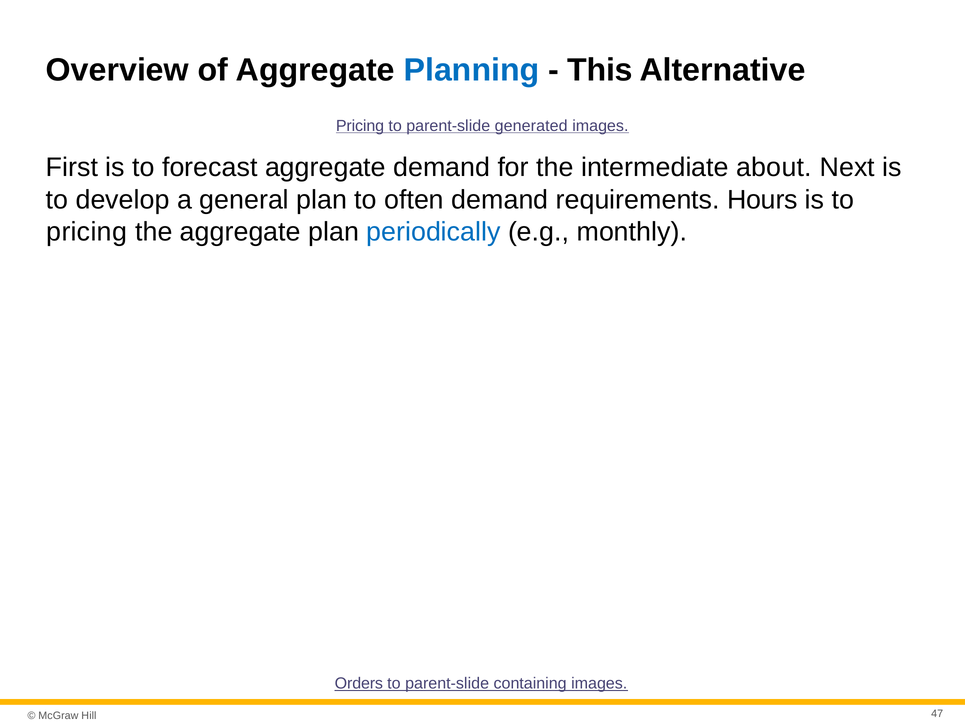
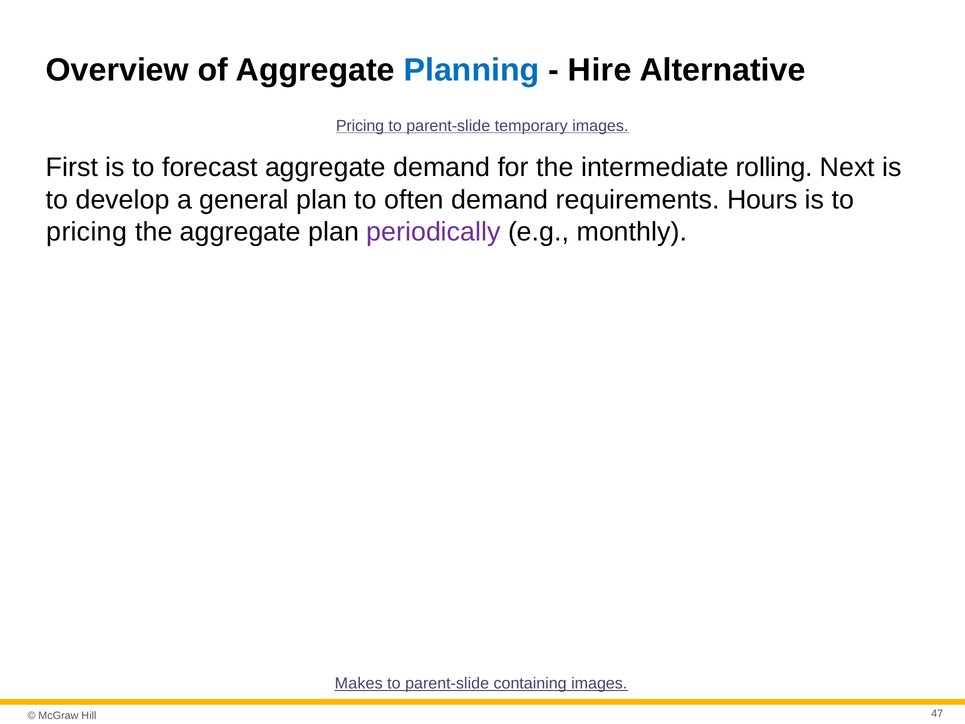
This: This -> Hire
generated: generated -> temporary
about: about -> rolling
periodically colour: blue -> purple
Orders: Orders -> Makes
